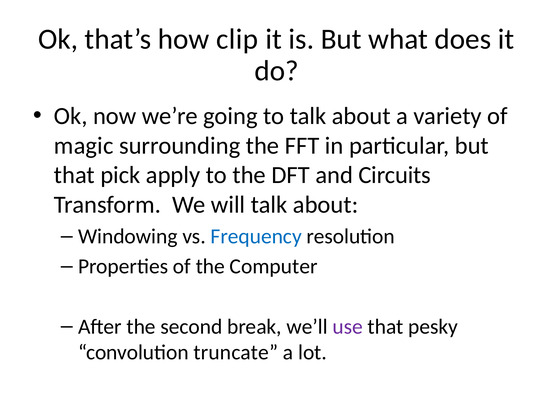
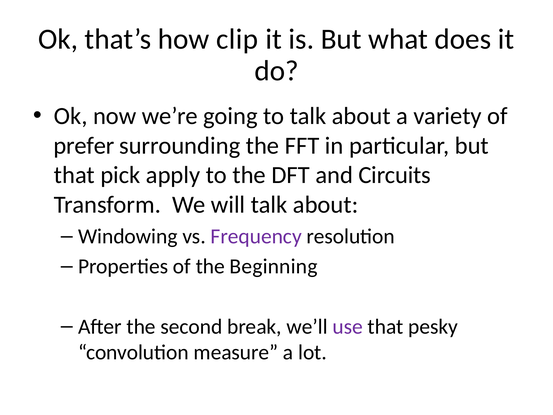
magic: magic -> prefer
Frequency colour: blue -> purple
Computer: Computer -> Beginning
truncate: truncate -> measure
